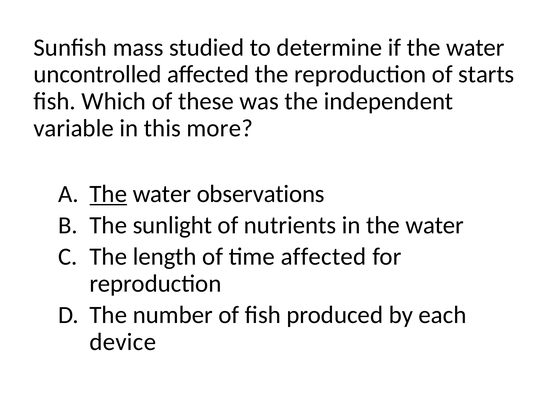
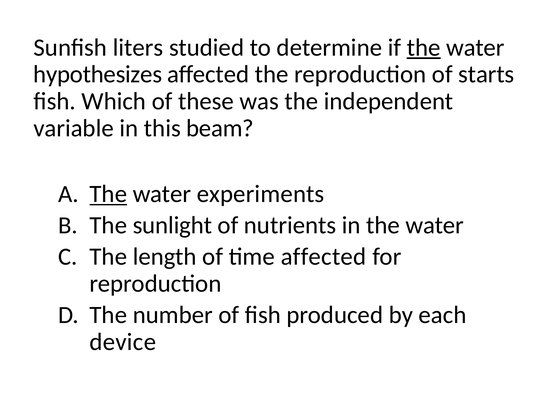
mass: mass -> liters
the at (424, 47) underline: none -> present
uncontrolled: uncontrolled -> hypothesizes
more: more -> beam
observations: observations -> experiments
